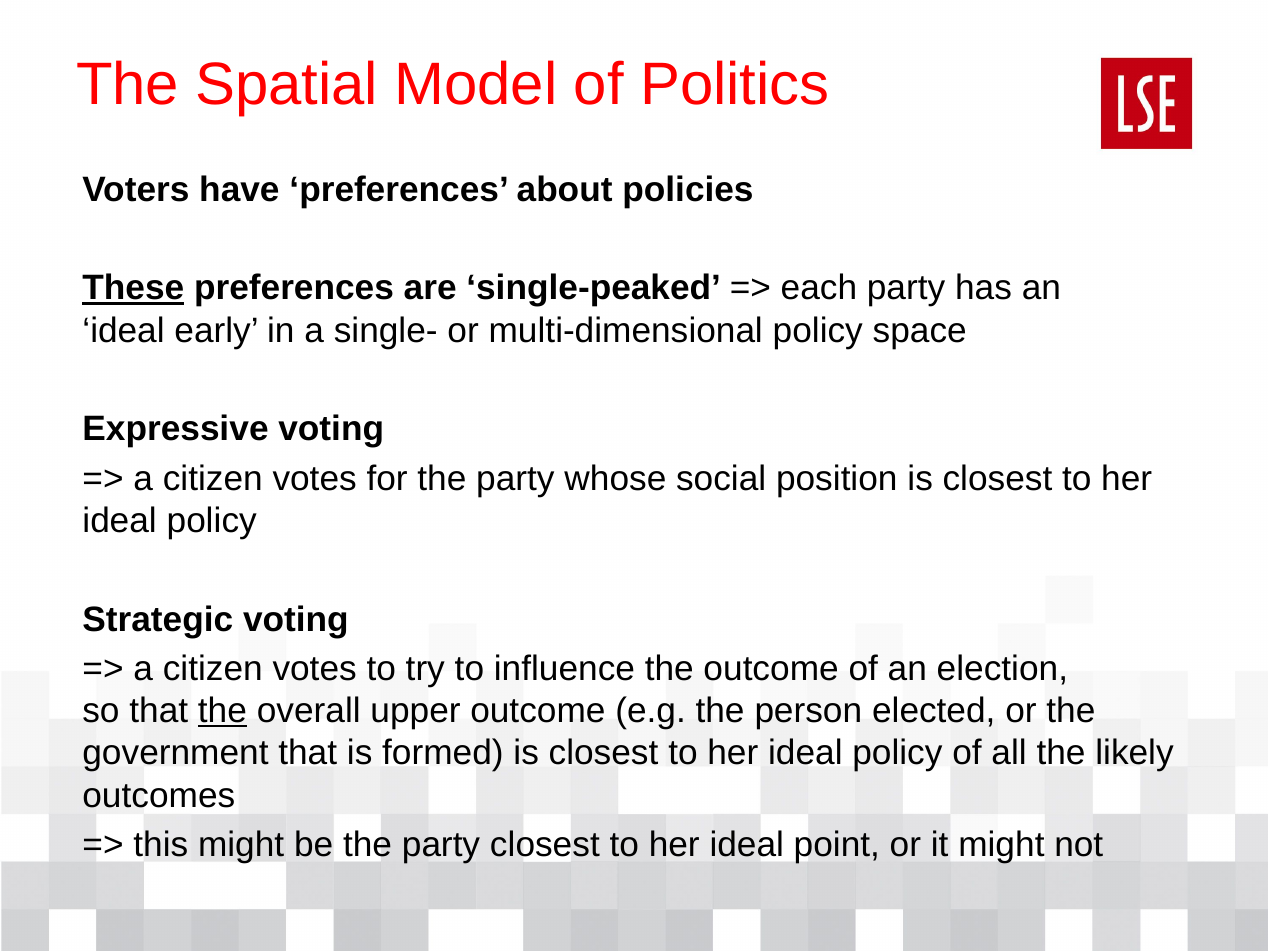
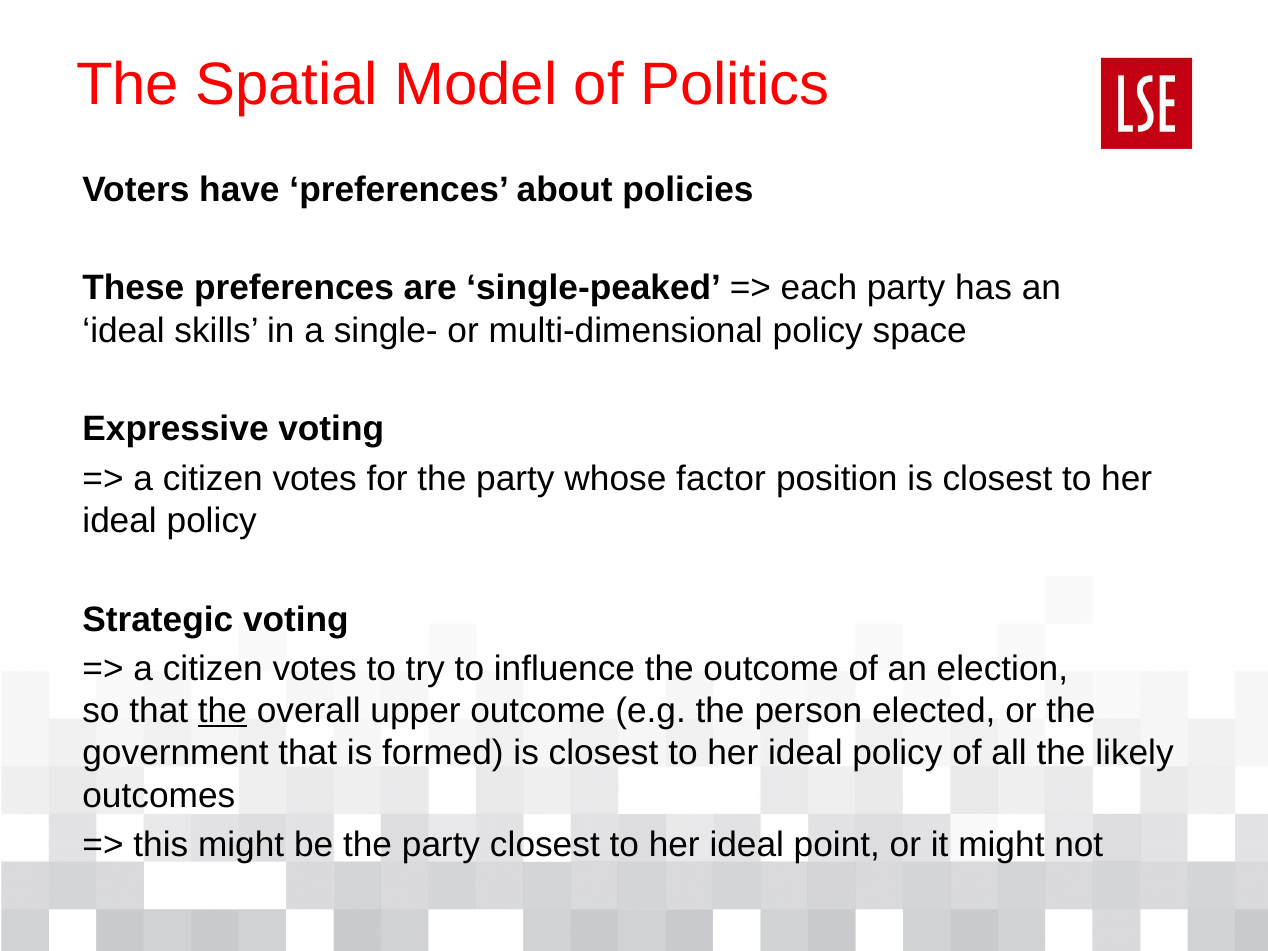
These underline: present -> none
early: early -> skills
social: social -> factor
